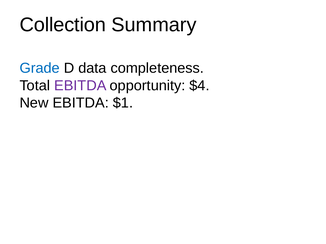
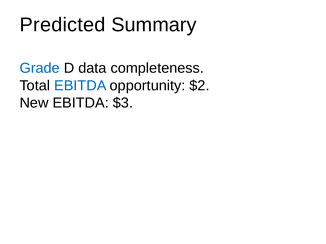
Collection: Collection -> Predicted
EBITDA at (80, 86) colour: purple -> blue
$4: $4 -> $2
$1: $1 -> $3
